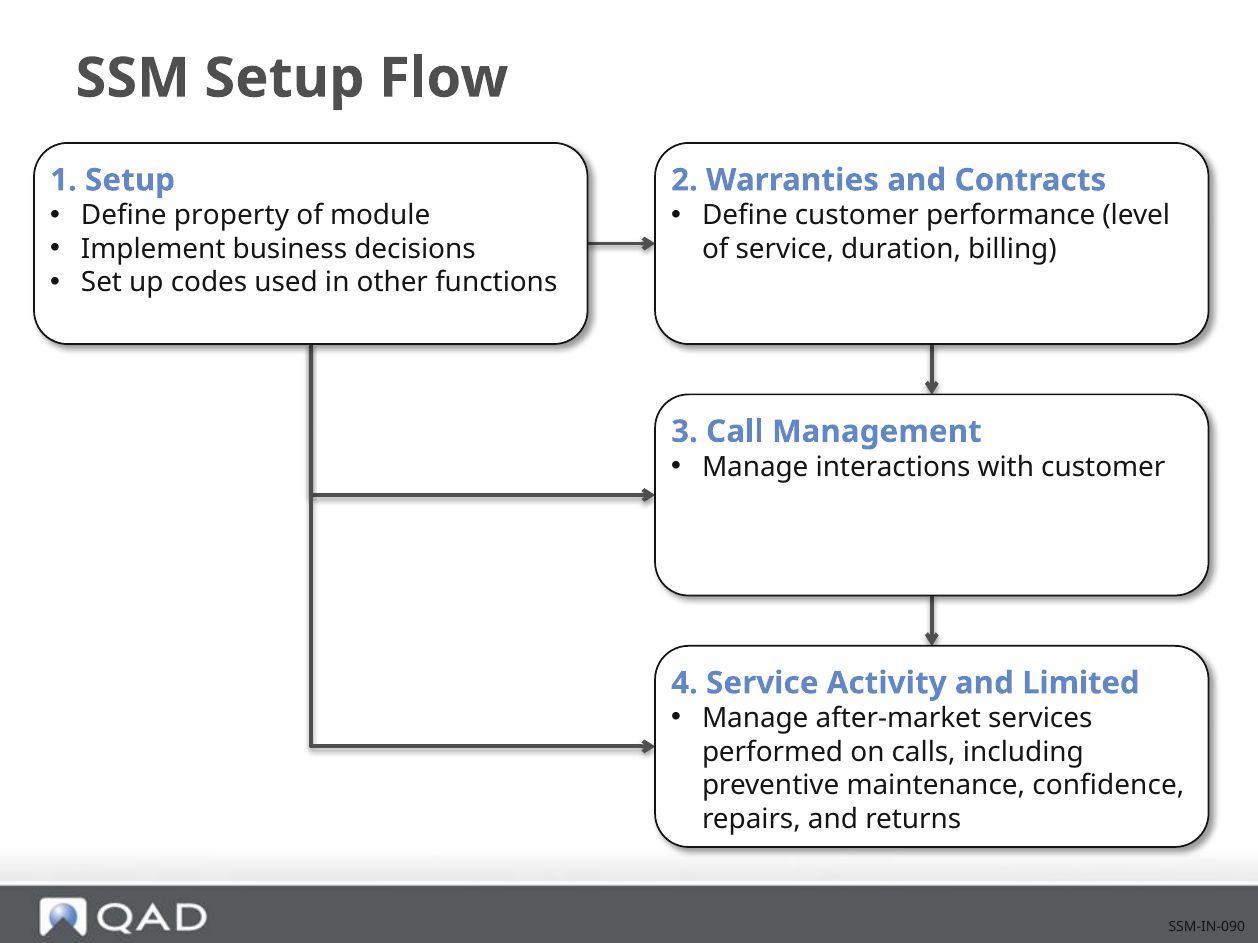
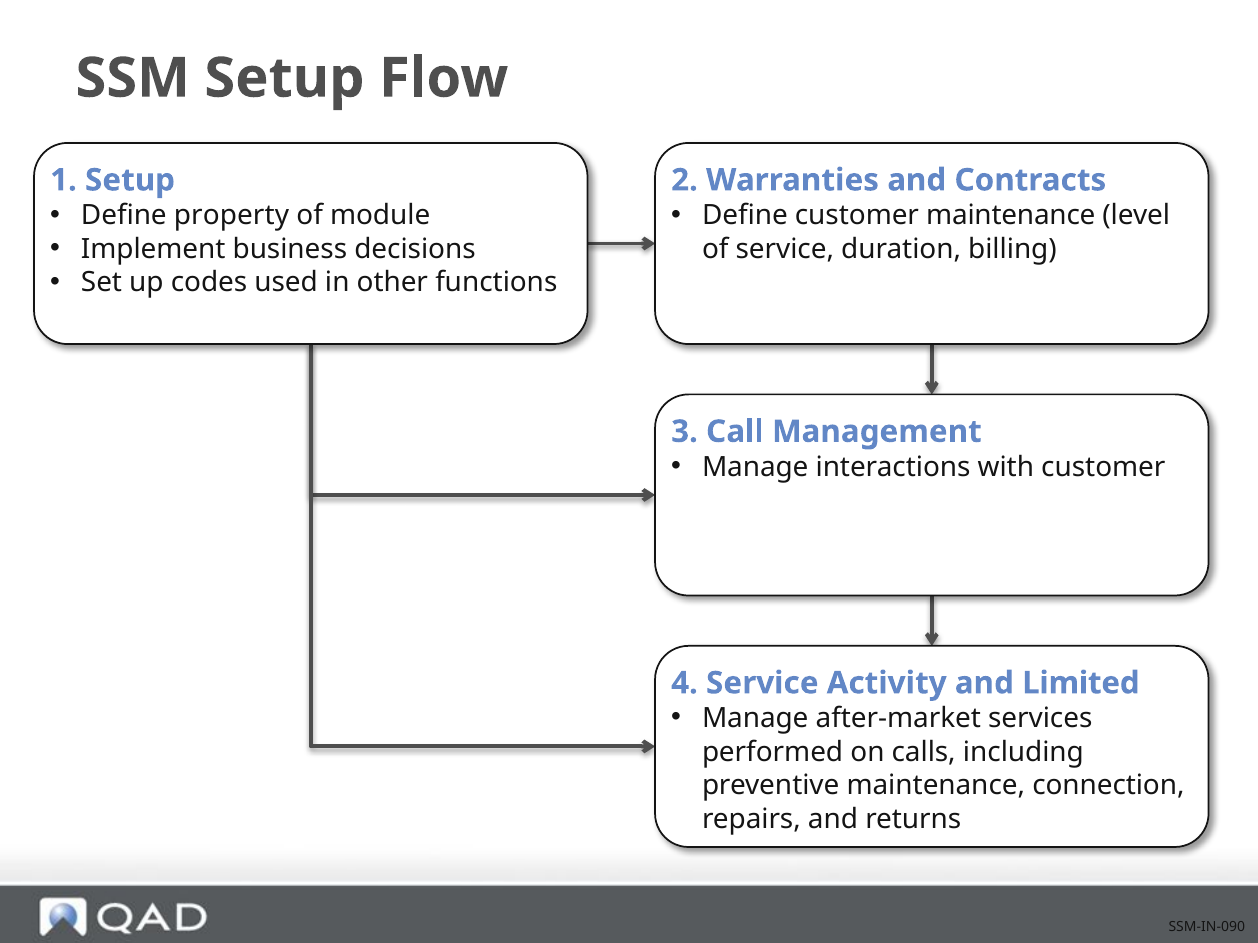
customer performance: performance -> maintenance
confidence: confidence -> connection
